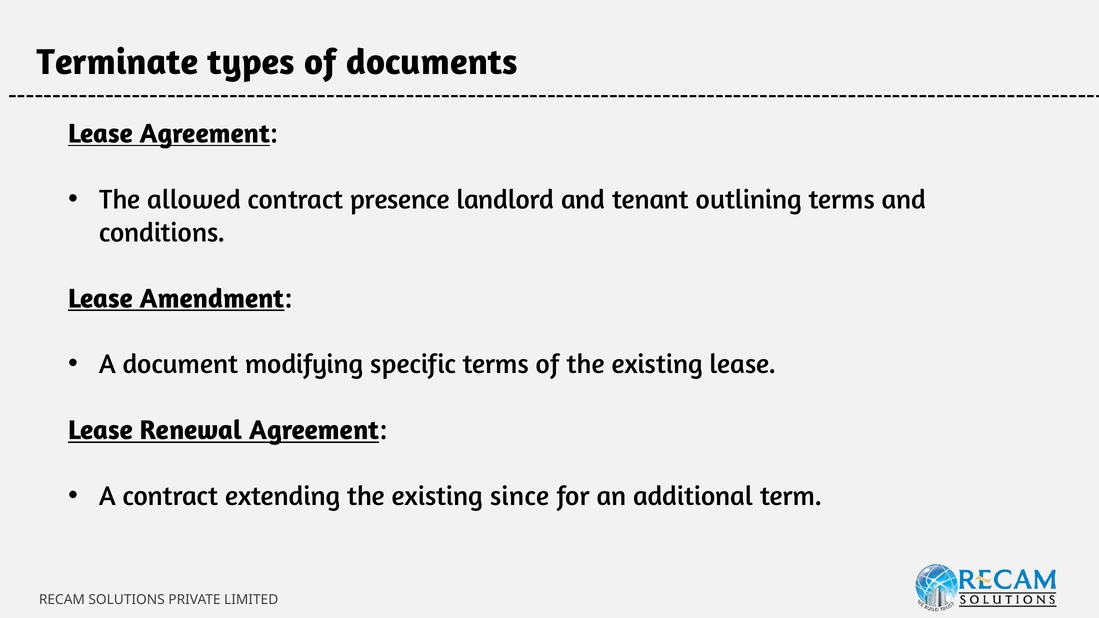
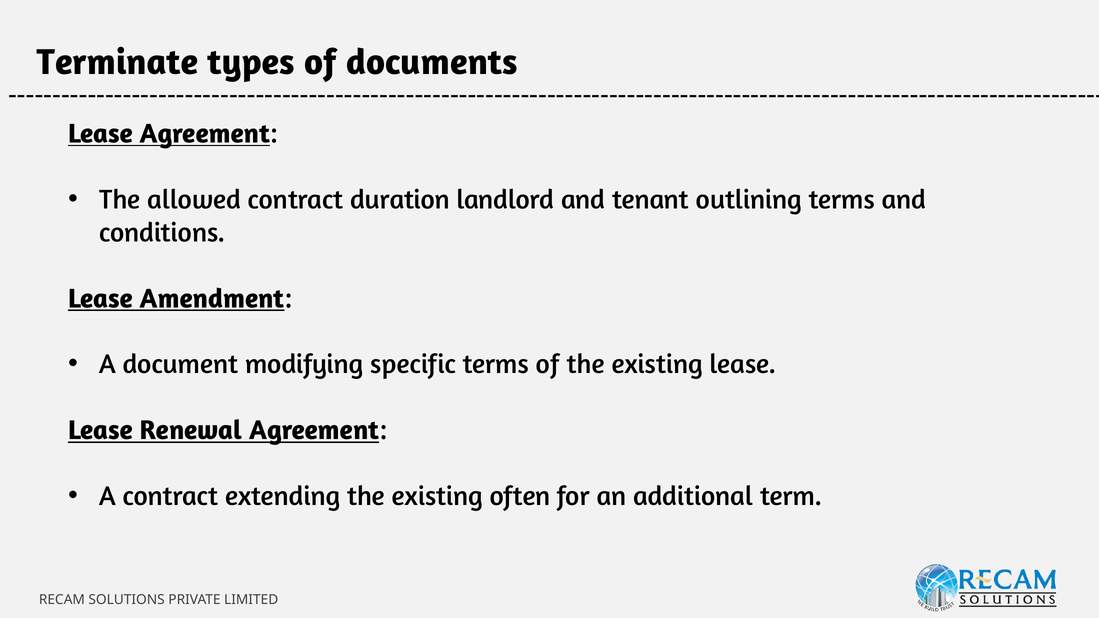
presence: presence -> duration
since: since -> often
